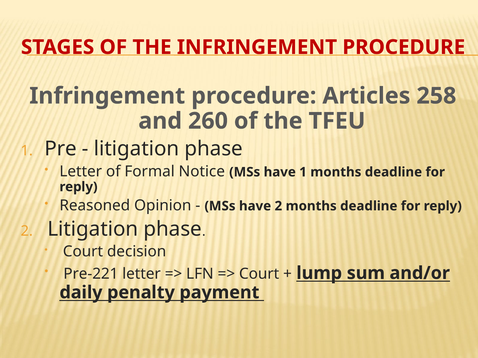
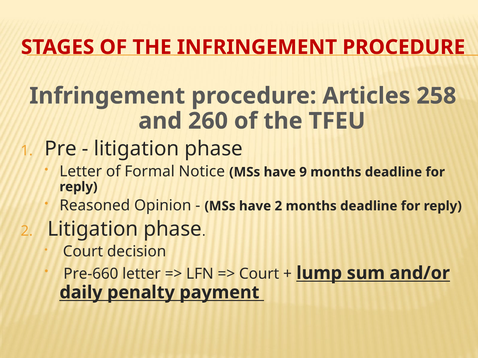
have 1: 1 -> 9
Pre-221: Pre-221 -> Pre-660
